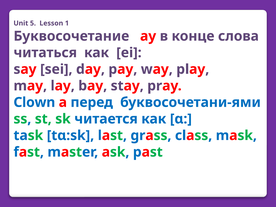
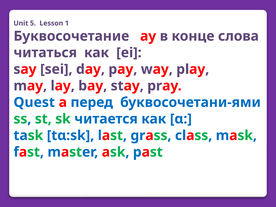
Clown: Clown -> Quest
